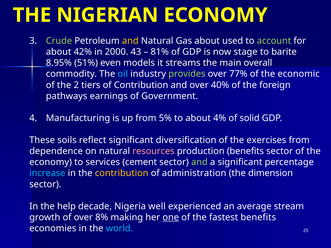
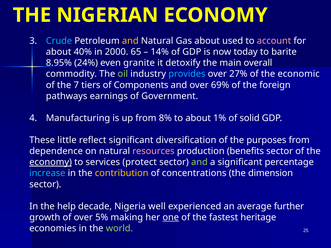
Crude colour: light green -> light blue
account colour: light green -> pink
42%: 42% -> 40%
43: 43 -> 65
81%: 81% -> 14%
stage: stage -> today
51%: 51% -> 24%
models: models -> granite
streams: streams -> detoxify
oil colour: light blue -> light green
provides colour: light green -> light blue
77%: 77% -> 27%
2: 2 -> 7
of Contribution: Contribution -> Components
40%: 40% -> 69%
5%: 5% -> 8%
4%: 4% -> 1%
soils: soils -> little
exercises: exercises -> purposes
economy at (51, 162) underline: none -> present
cement: cement -> protect
administration: administration -> concentrations
stream: stream -> further
8%: 8% -> 5%
fastest benefits: benefits -> heritage
world colour: light blue -> light green
